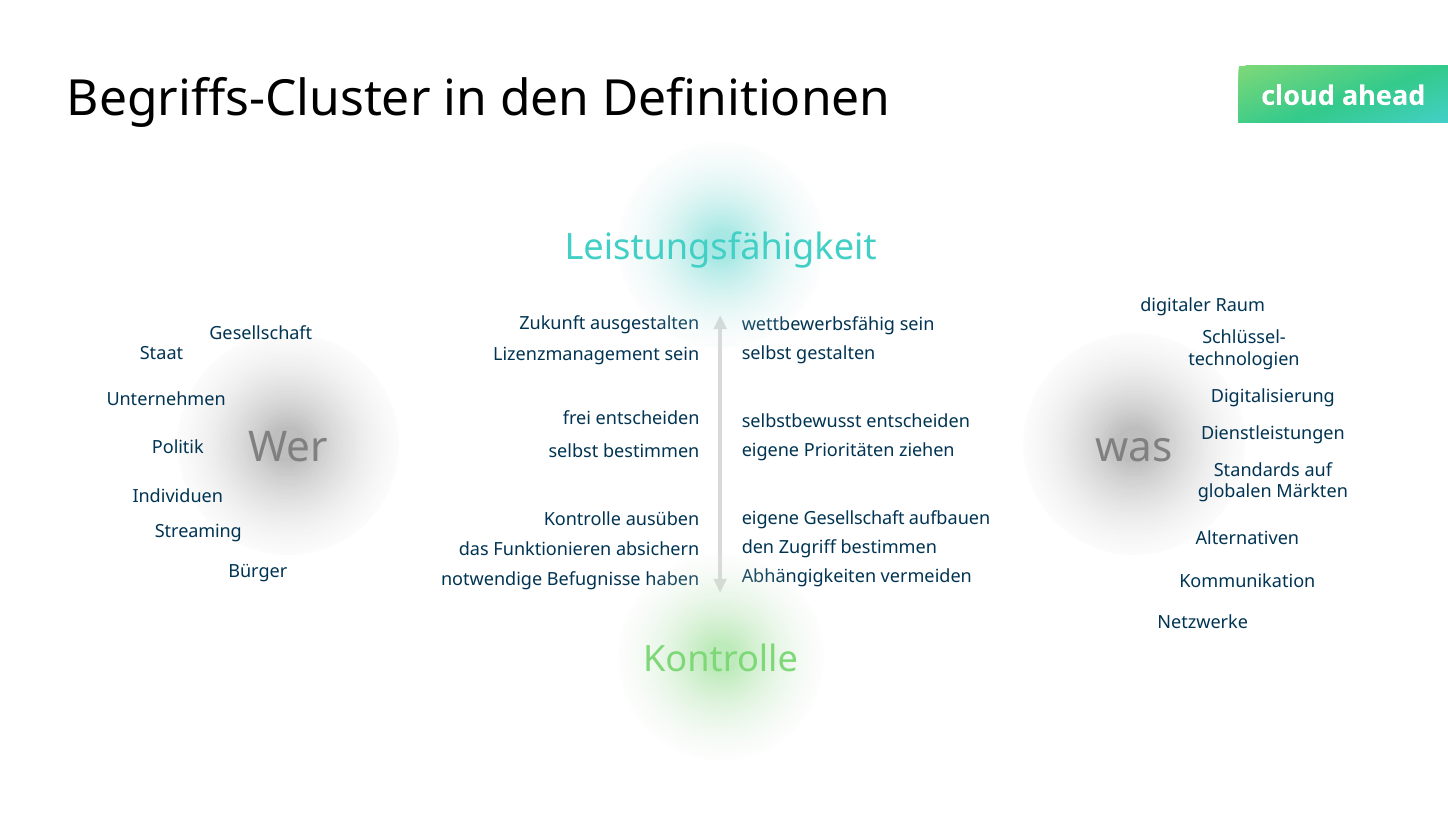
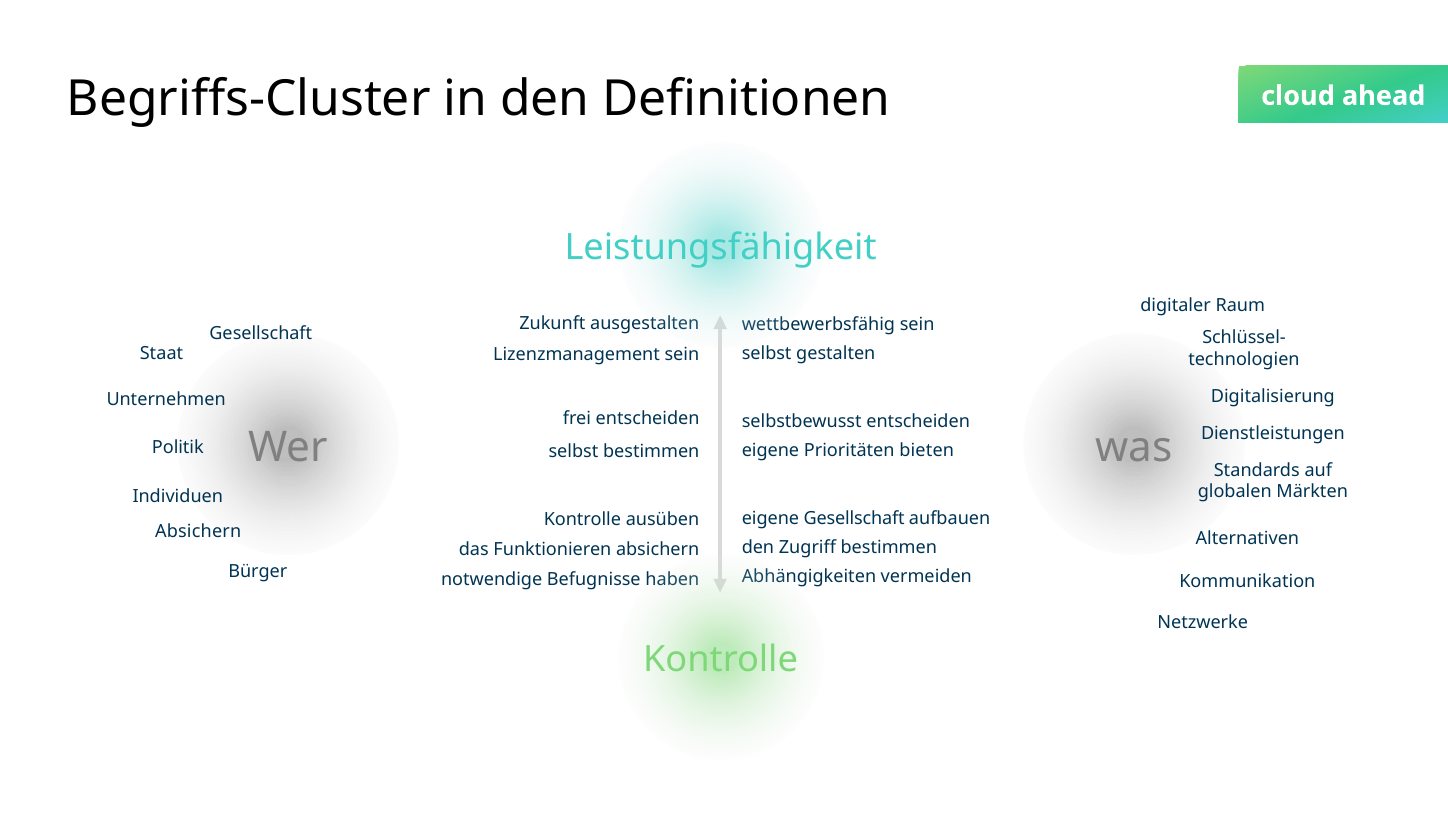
ziehen: ziehen -> bieten
Streaming at (198, 531): Streaming -> Absichern
